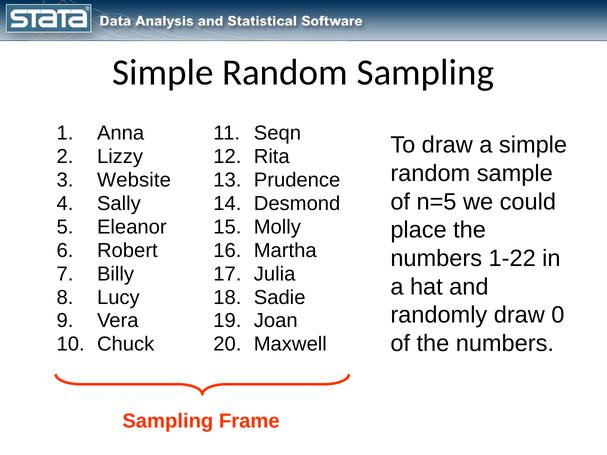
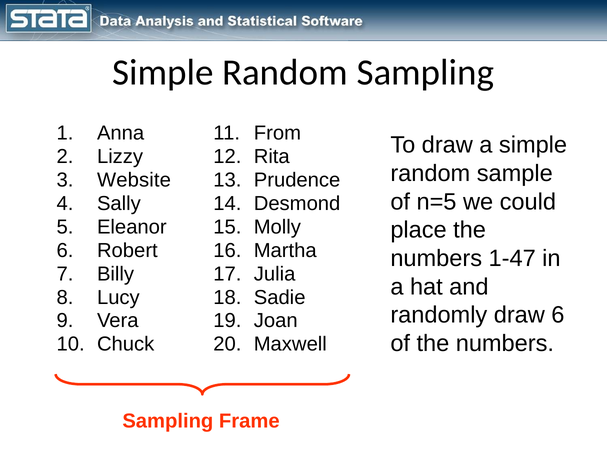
Seqn: Seqn -> From
1-22: 1-22 -> 1-47
draw 0: 0 -> 6
